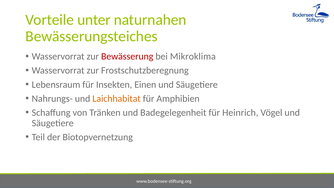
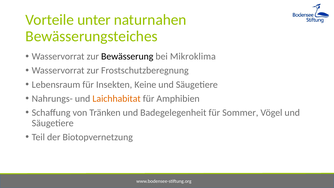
Bewässerung colour: red -> black
Einen: Einen -> Keine
Heinrich: Heinrich -> Sommer
